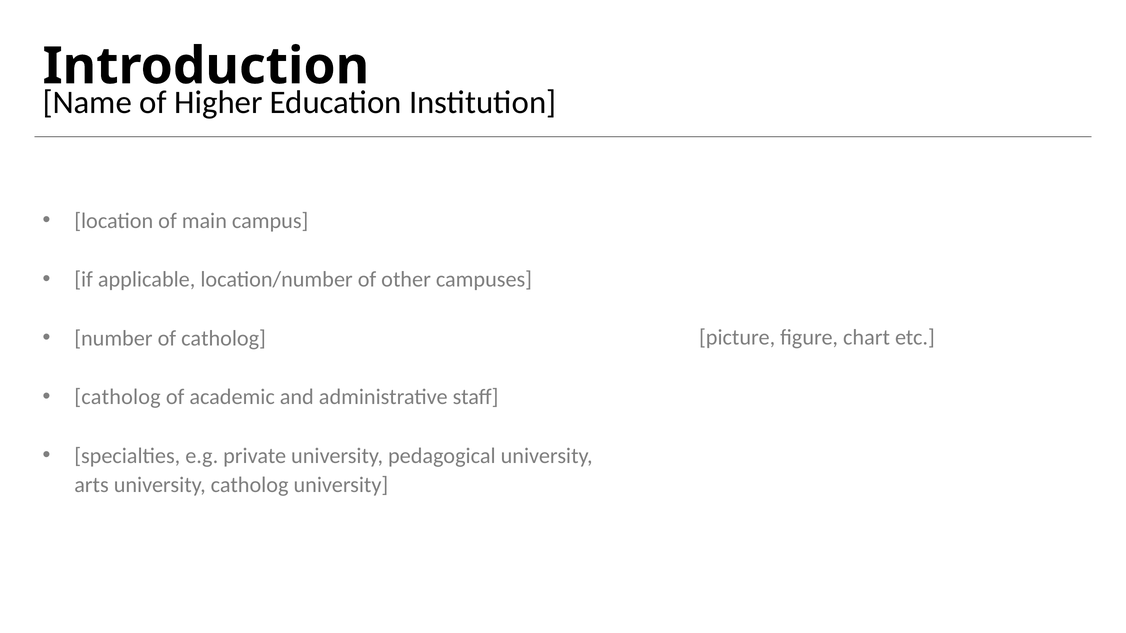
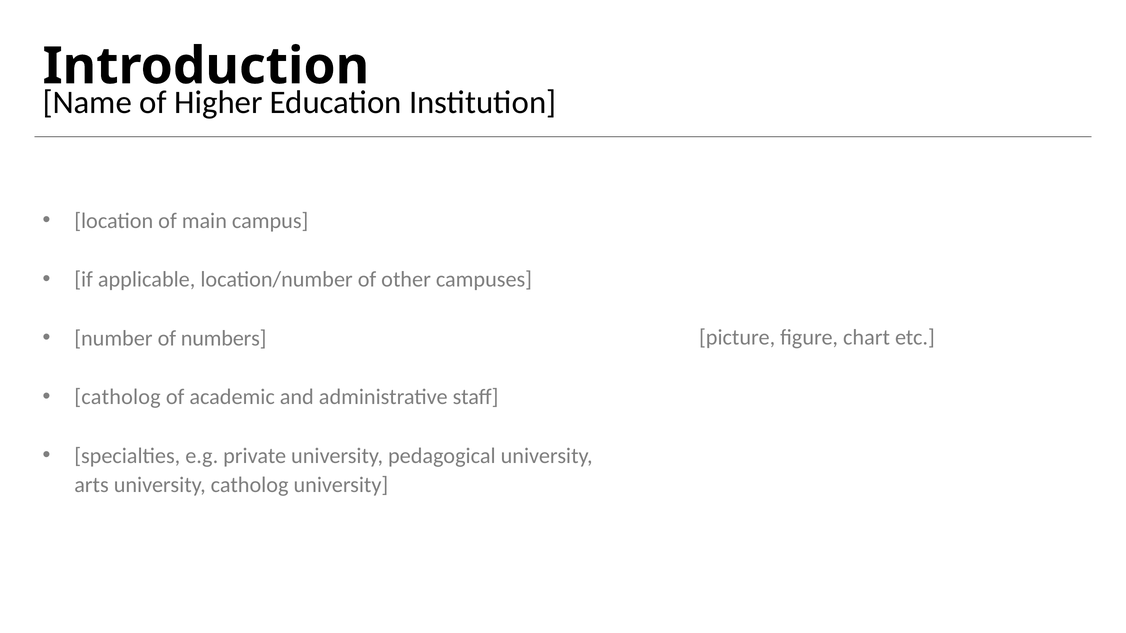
of catholog: catholog -> numbers
